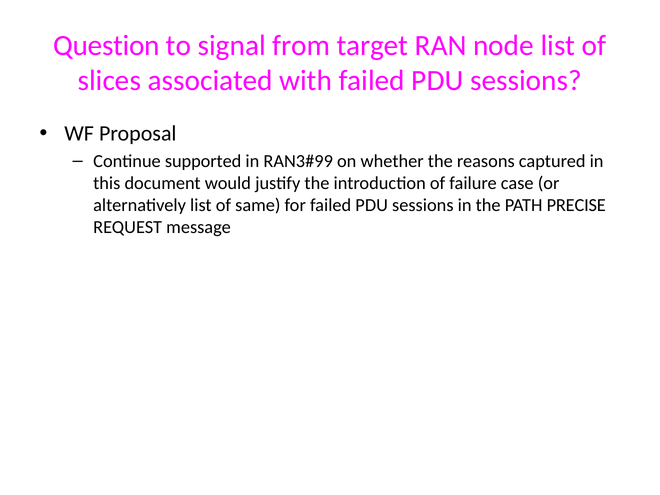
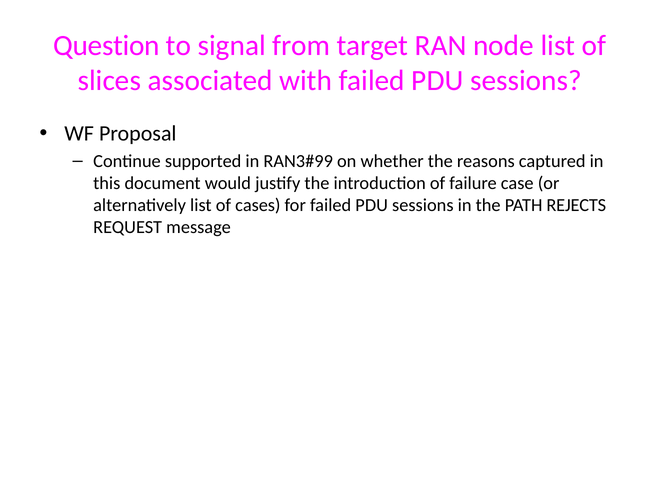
same: same -> cases
PRECISE: PRECISE -> REJECTS
